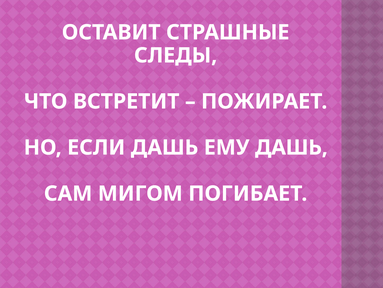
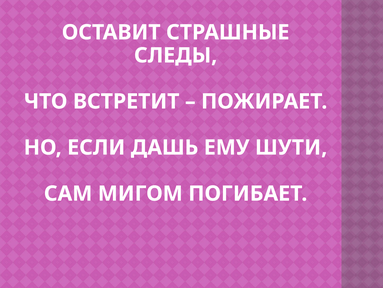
ЕМУ ДАШЬ: ДАШЬ -> ШУТИ
